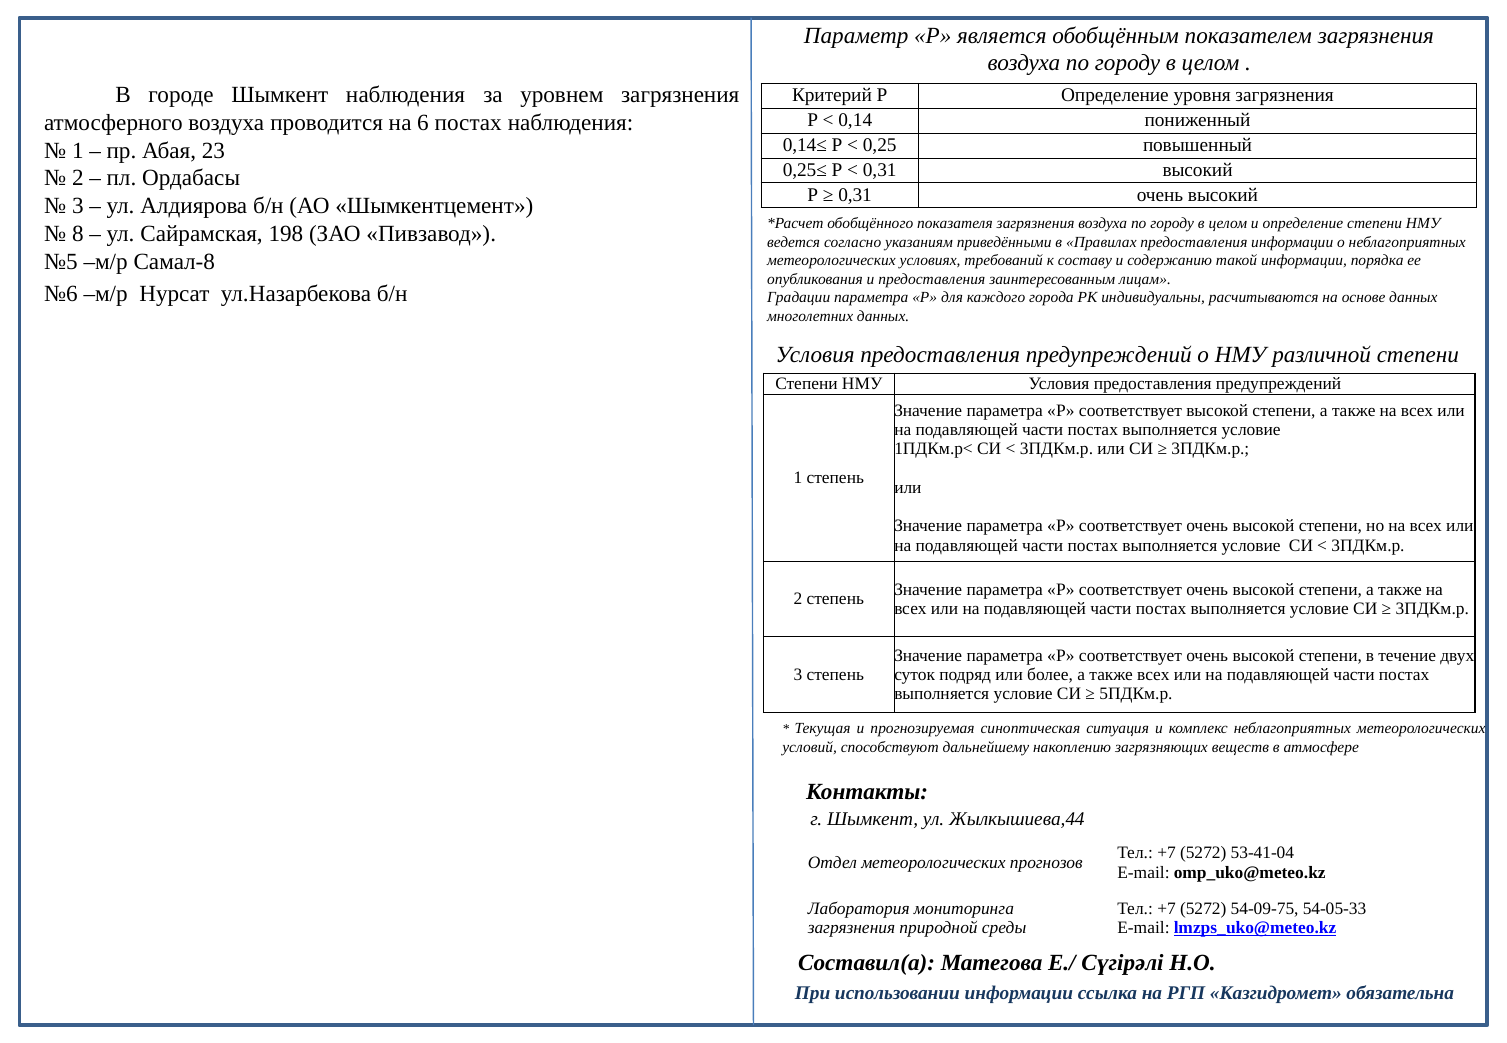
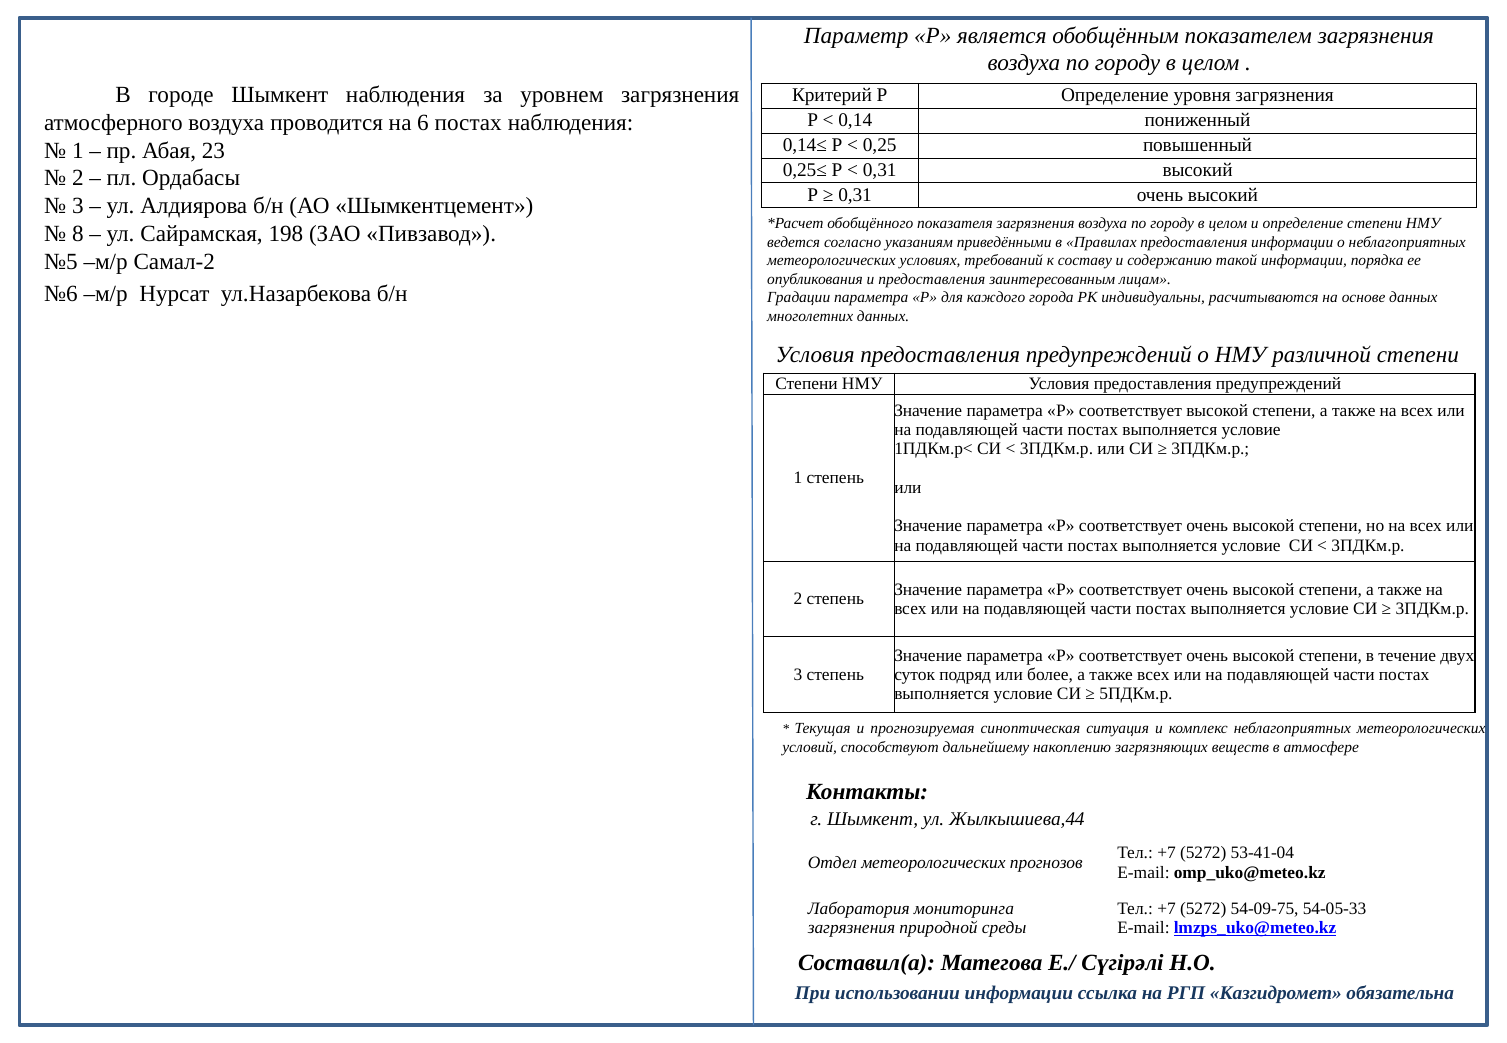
Самал-8: Самал-8 -> Самал-2
